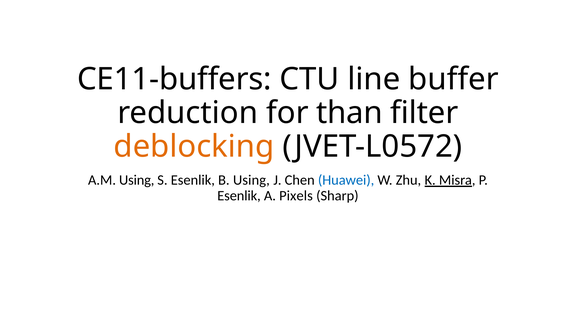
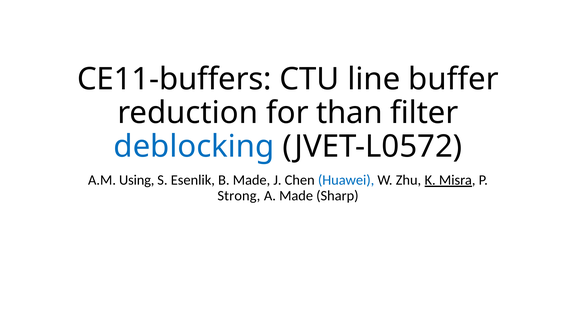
deblocking colour: orange -> blue
B Using: Using -> Made
Esenlik at (239, 196): Esenlik -> Strong
A Pixels: Pixels -> Made
